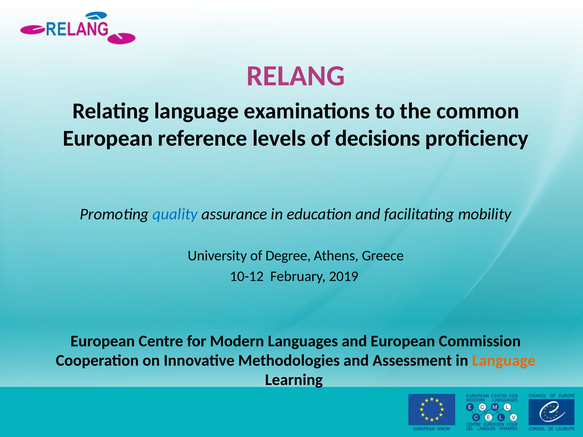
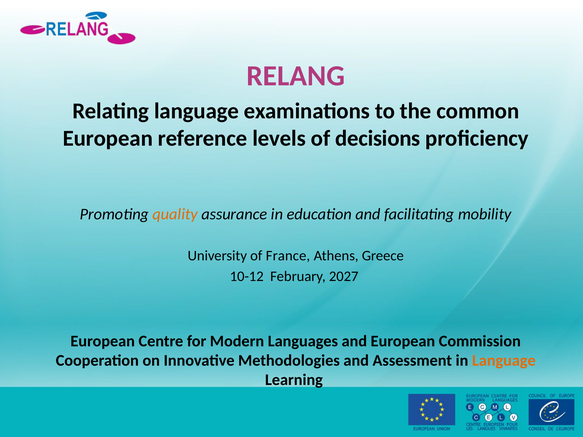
quality colour: blue -> orange
Degree: Degree -> France
2019: 2019 -> 2027
